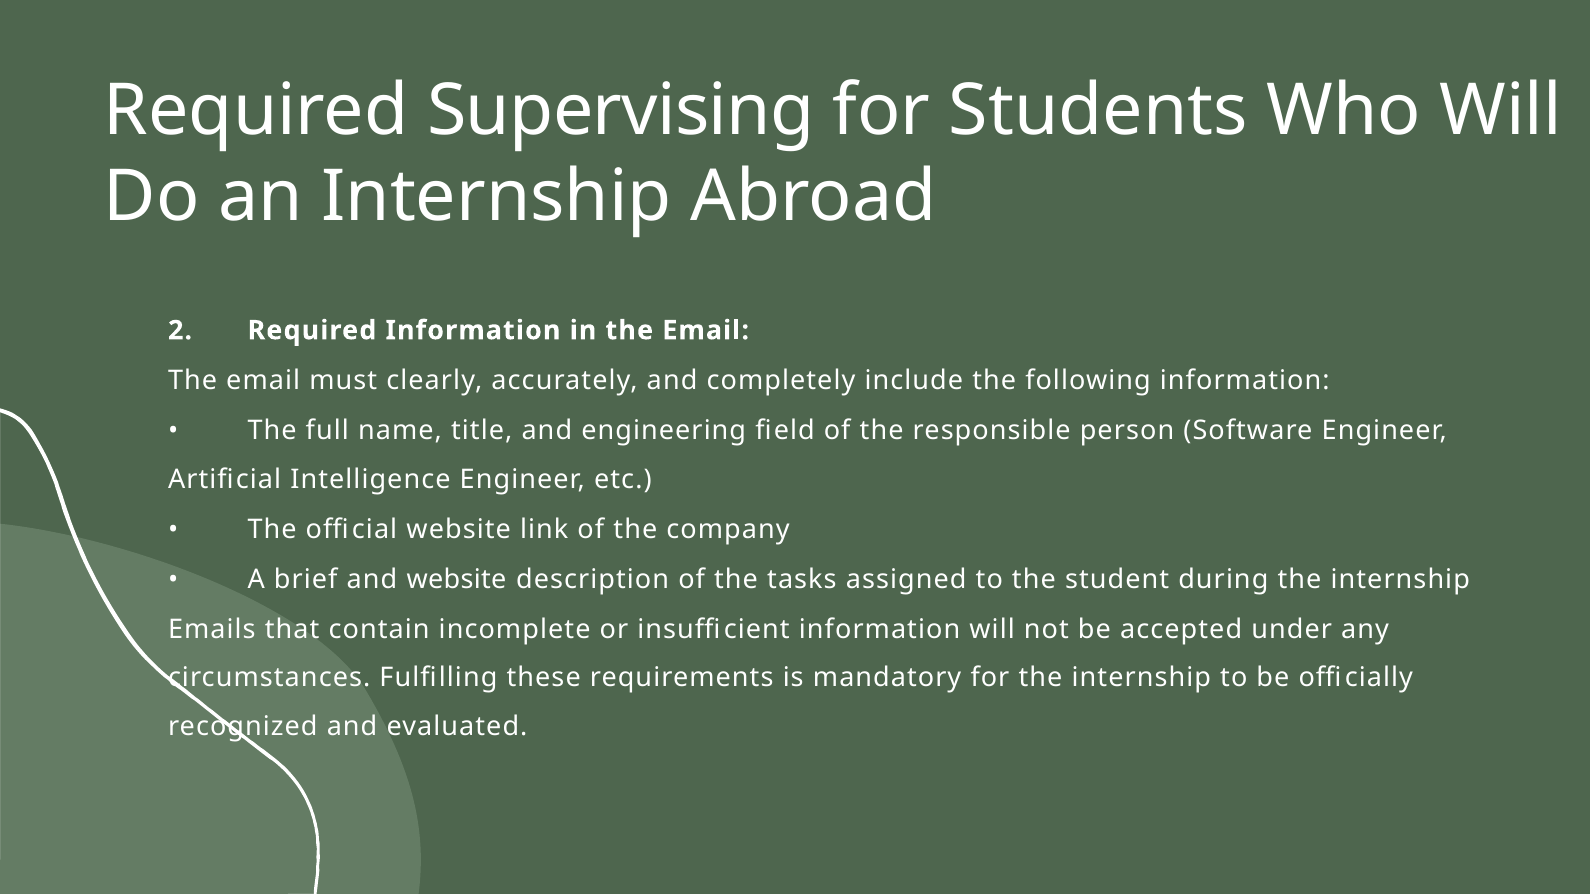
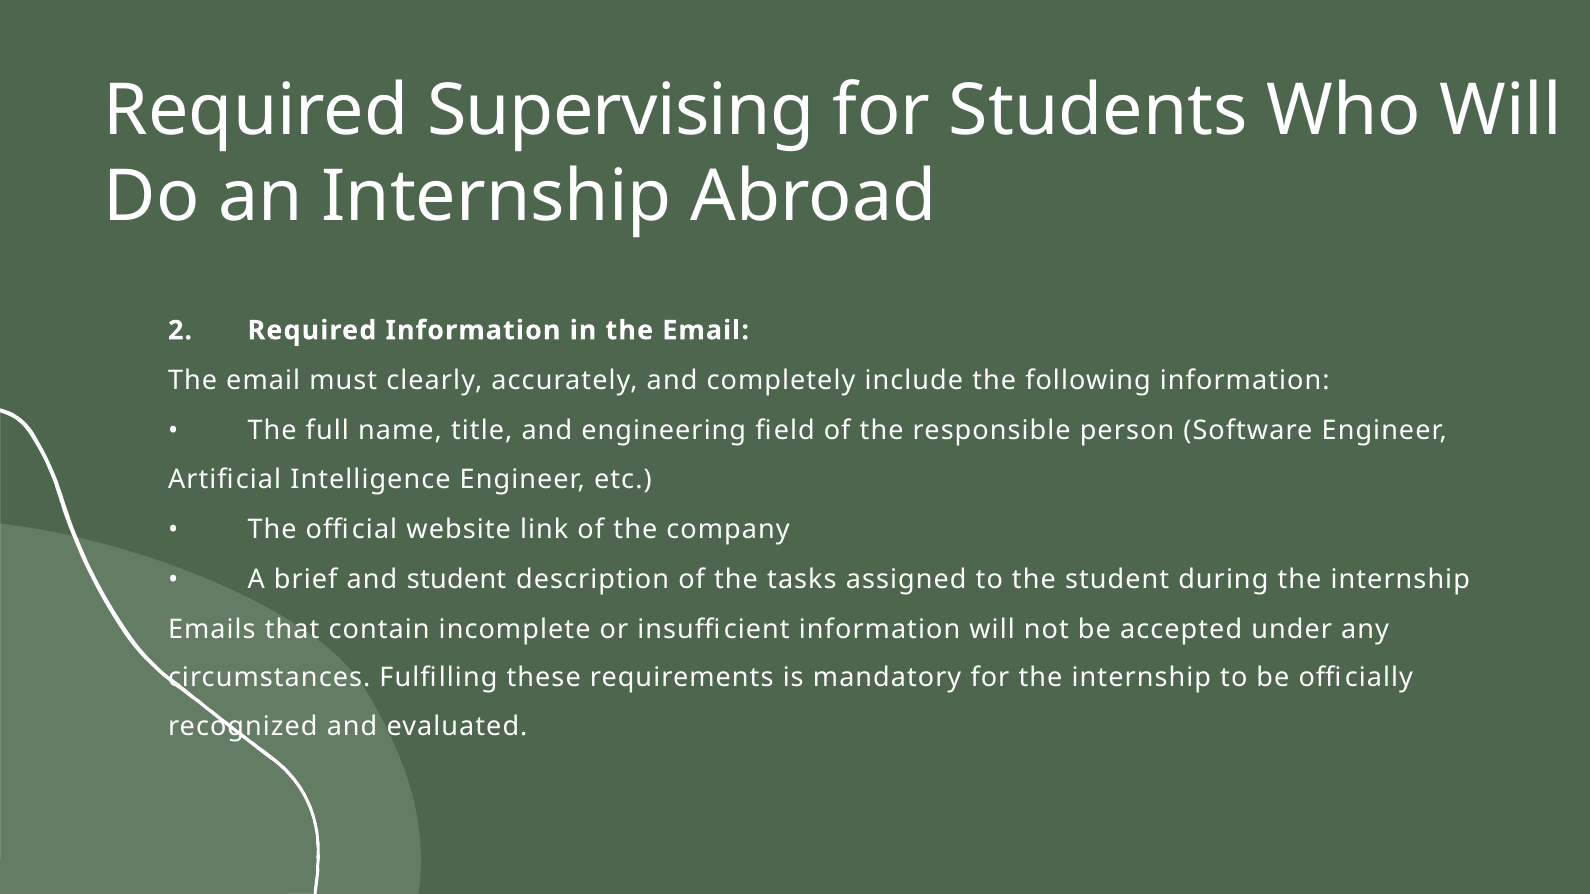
and website: website -> student
